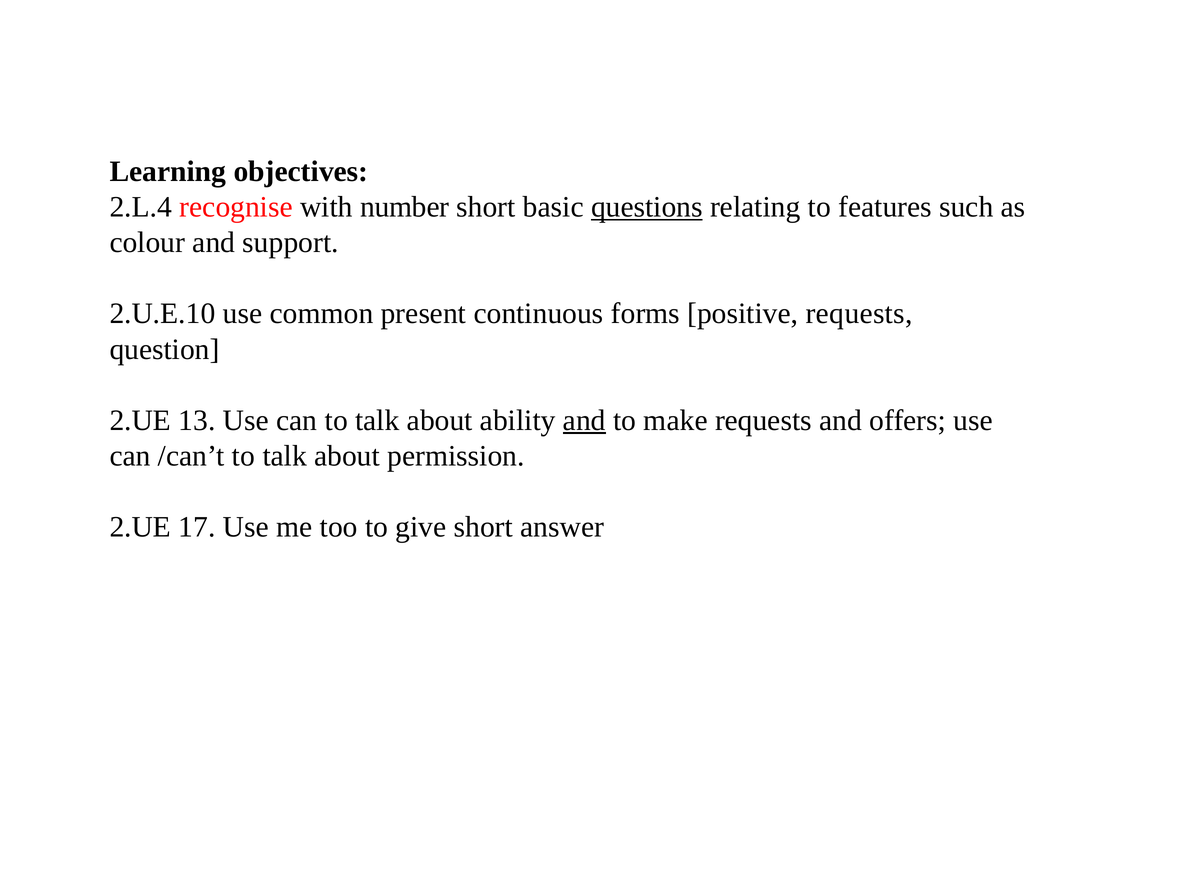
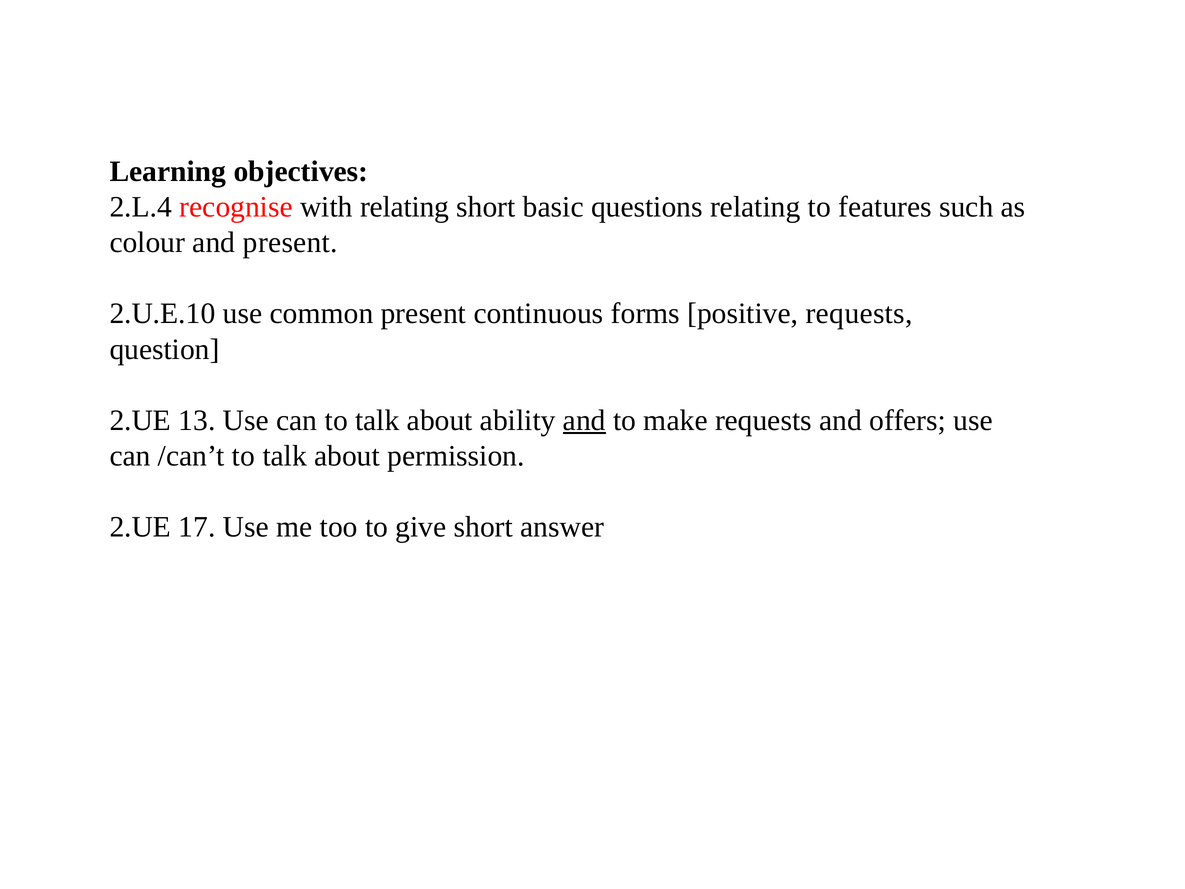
with number: number -> relating
questions underline: present -> none
and support: support -> present
